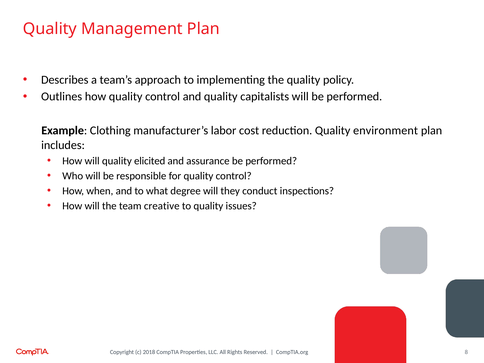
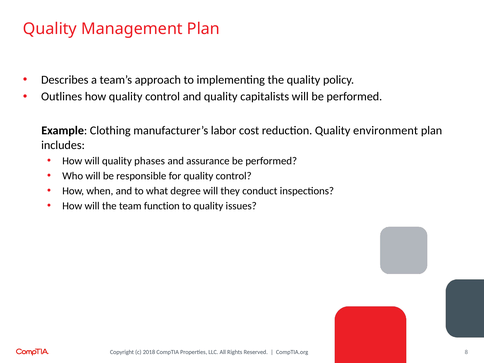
elicited: elicited -> phases
creative: creative -> function
